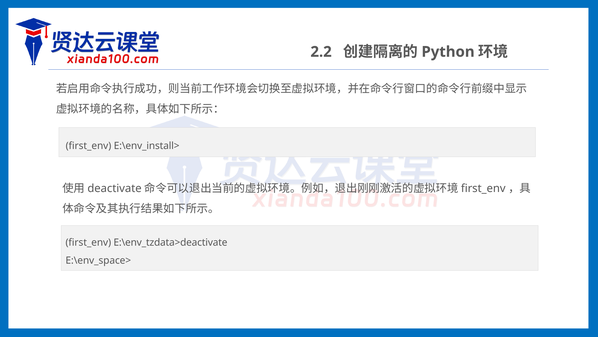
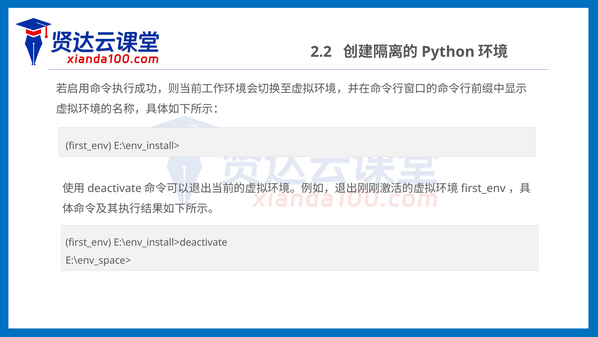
E:\env_tzdata>deactivate: E:\env_tzdata>deactivate -> E:\env_install>deactivate
